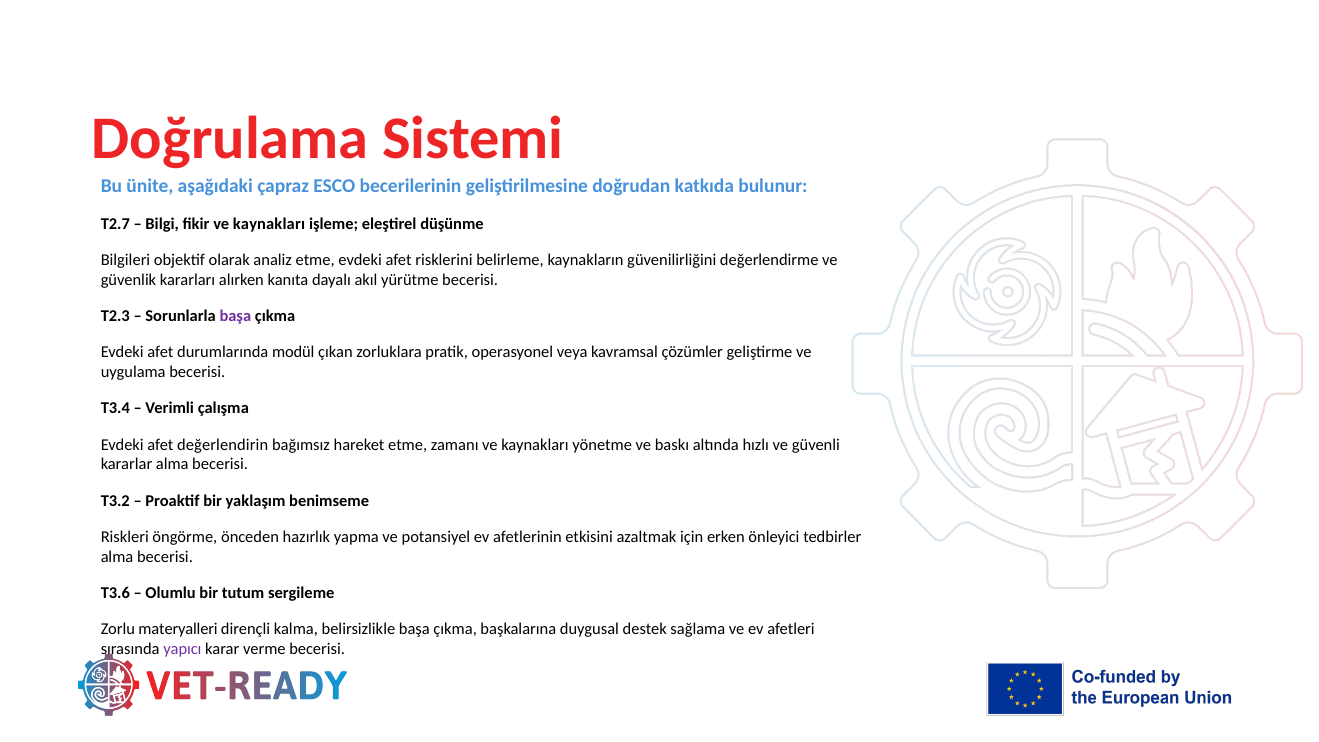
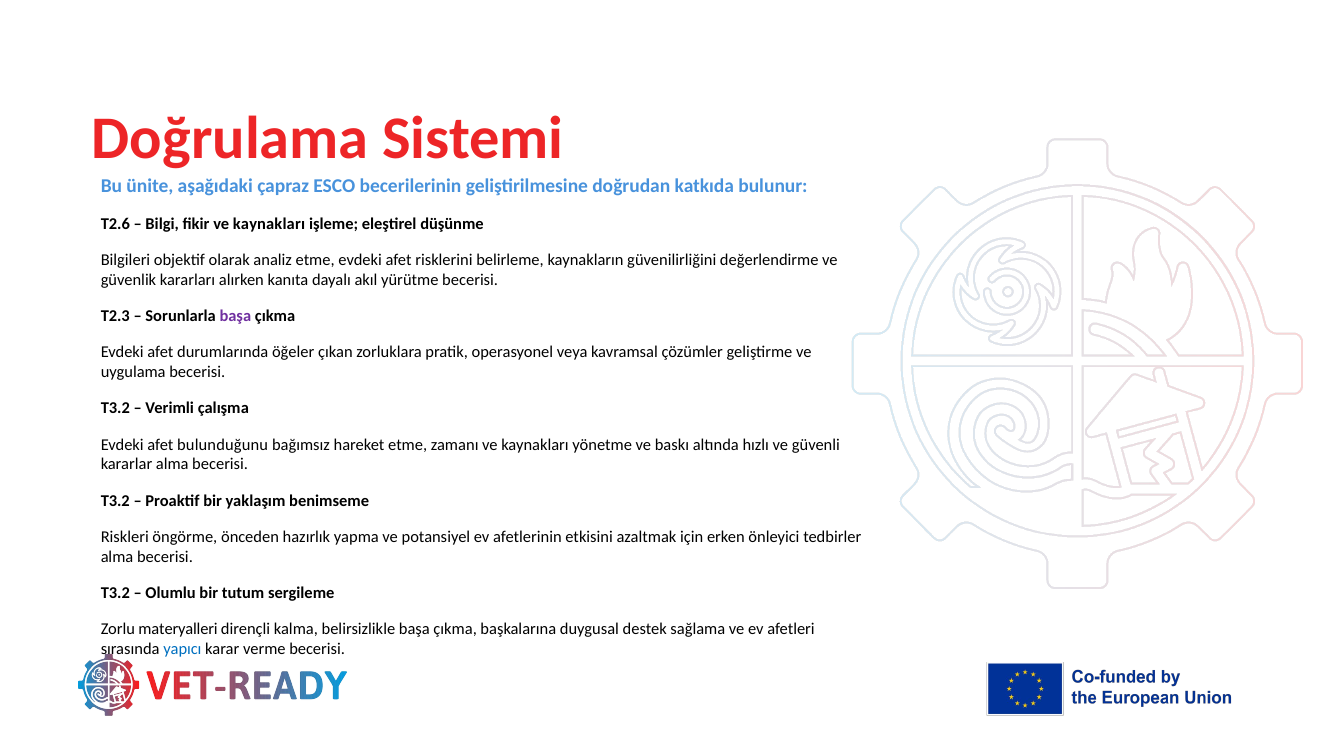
T2.7: T2.7 -> T2.6
modül: modül -> öğeler
T3.4 at (115, 408): T3.4 -> T3.2
değerlendirin: değerlendirin -> bulunduğunu
T3.6 at (115, 593): T3.6 -> T3.2
yapıcı colour: purple -> blue
